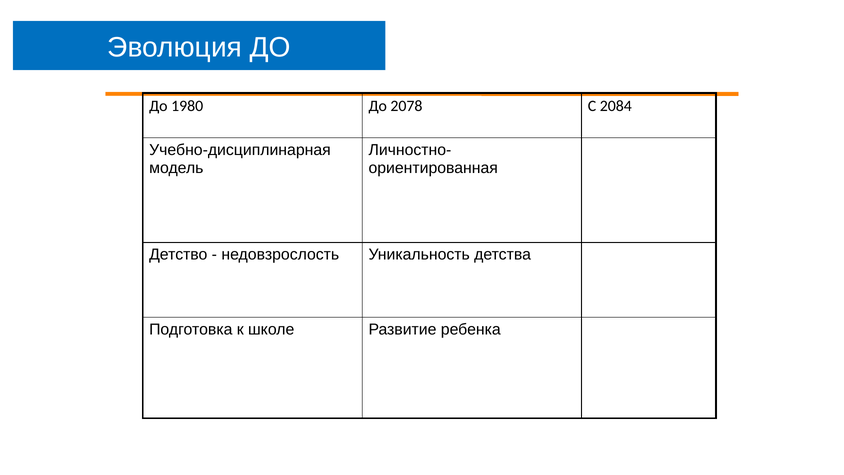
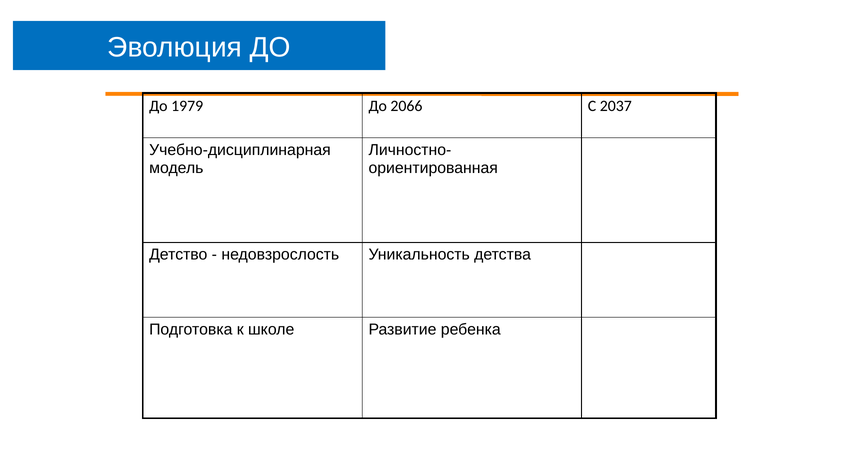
1980: 1980 -> 1979
2078: 2078 -> 2066
2084: 2084 -> 2037
